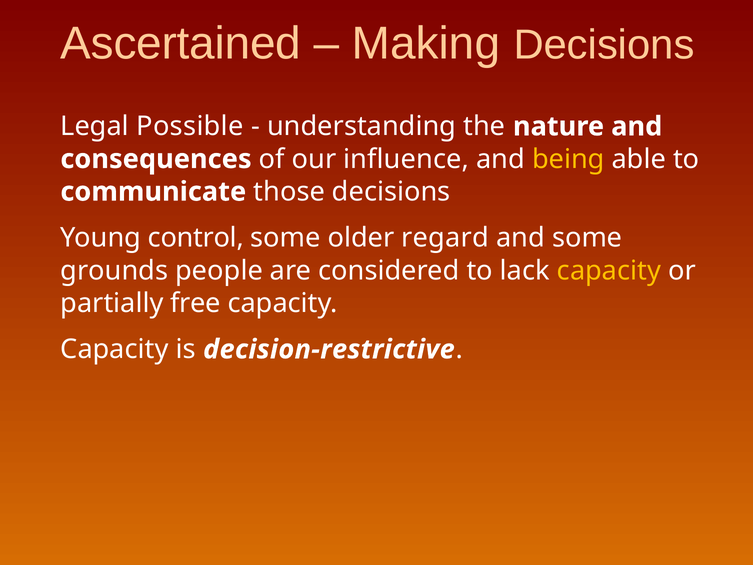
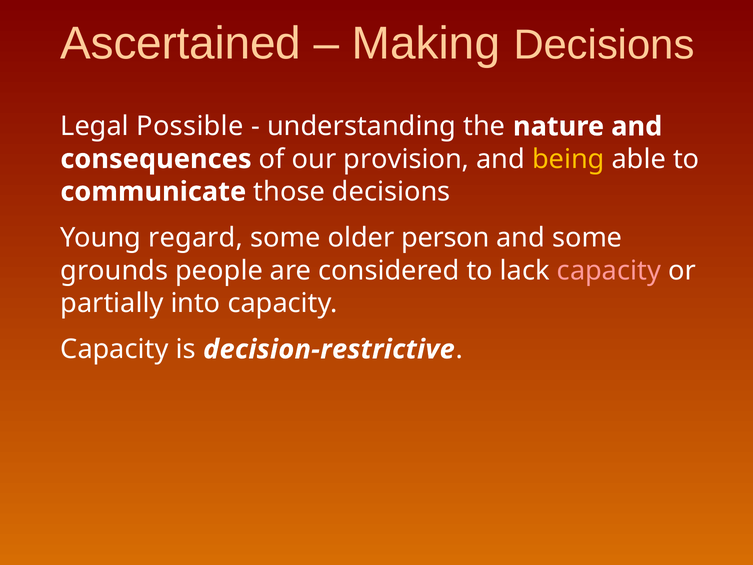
influence: influence -> provision
control: control -> regard
regard: regard -> person
capacity at (609, 270) colour: yellow -> pink
free: free -> into
